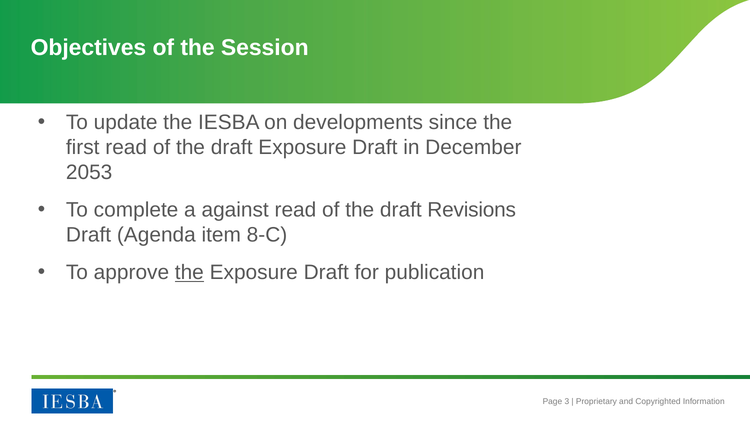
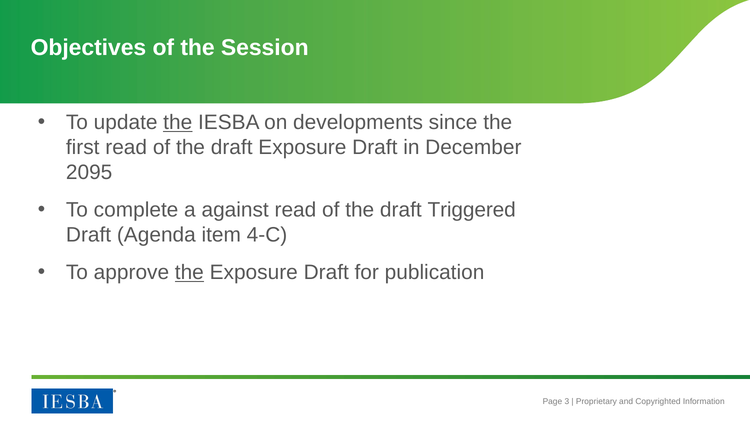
the at (178, 122) underline: none -> present
2053: 2053 -> 2095
Revisions: Revisions -> Triggered
8-C: 8-C -> 4-C
